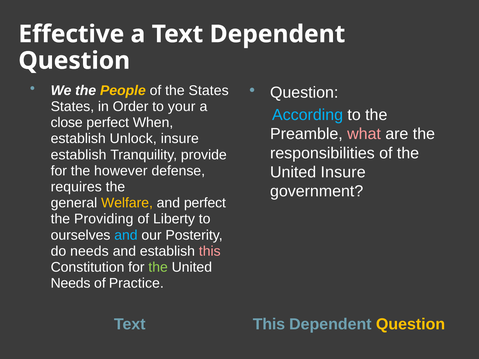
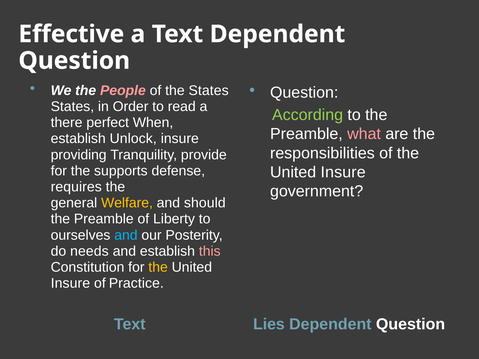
People colour: yellow -> pink
your: your -> read
According colour: light blue -> light green
close: close -> there
establish at (79, 155): establish -> providing
however: however -> supports
and perfect: perfect -> should
Providing at (104, 219): Providing -> Preamble
the at (158, 267) colour: light green -> yellow
Needs at (71, 284): Needs -> Insure
Text This: This -> Lies
Question at (411, 324) colour: yellow -> white
